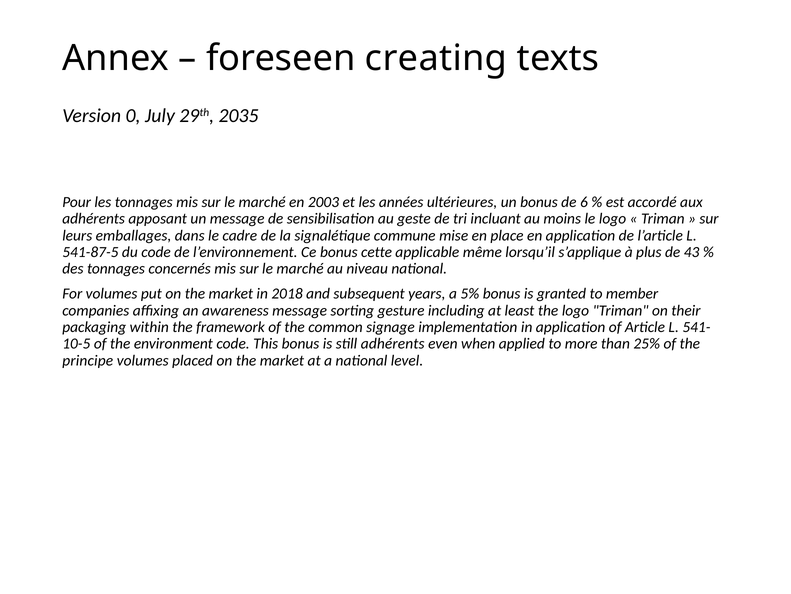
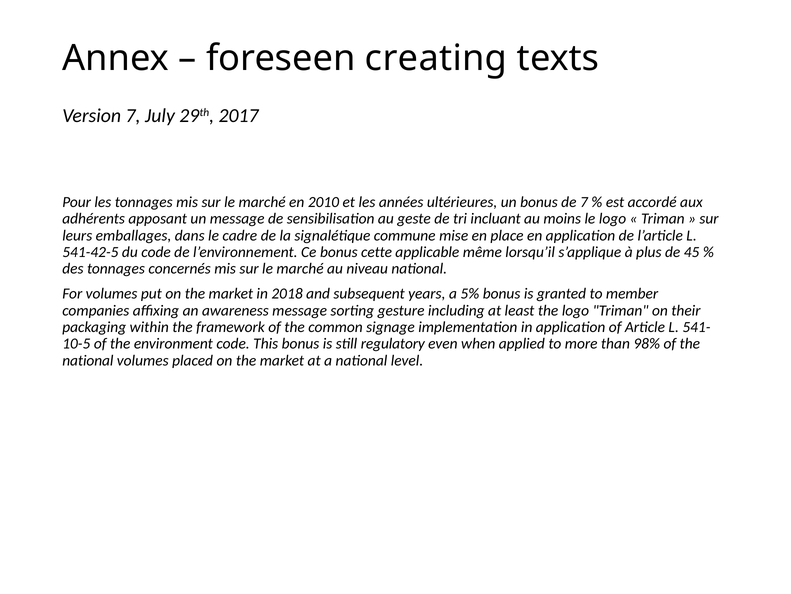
Version 0: 0 -> 7
2035: 2035 -> 2017
2003: 2003 -> 2010
de 6: 6 -> 7
541-87-5: 541-87-5 -> 541-42-5
43: 43 -> 45
still adhérents: adhérents -> regulatory
25%: 25% -> 98%
principe at (88, 360): principe -> national
